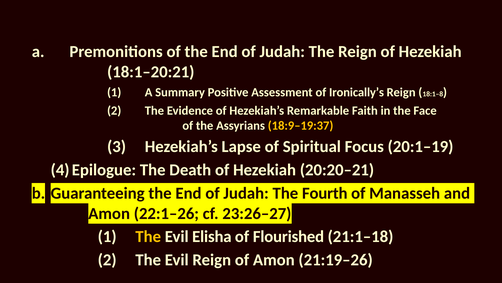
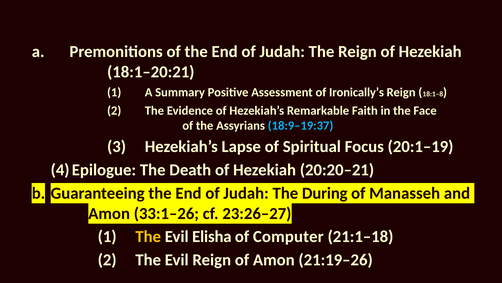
18:9–19:37 colour: yellow -> light blue
Fourth: Fourth -> During
22:1–26: 22:1–26 -> 33:1–26
Flourished: Flourished -> Computer
